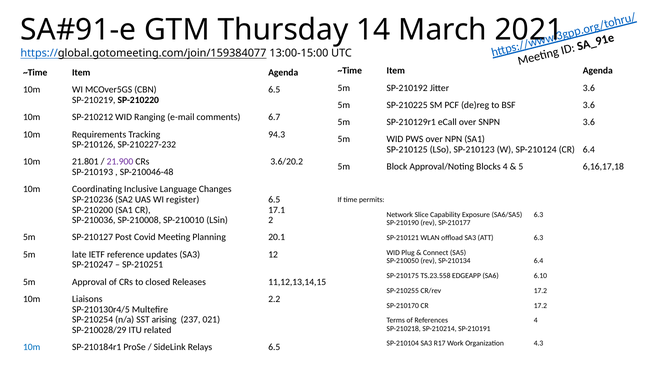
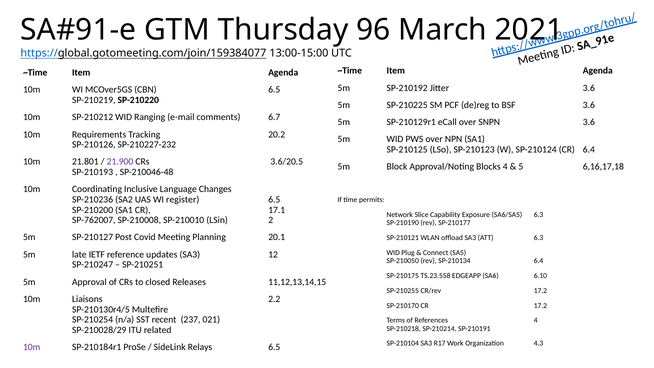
14: 14 -> 96
94.3: 94.3 -> 20.2
3.6/20.2: 3.6/20.2 -> 3.6/20.5
SP-210036: SP-210036 -> SP-762007
arising: arising -> recent
10m at (32, 347) colour: blue -> purple
